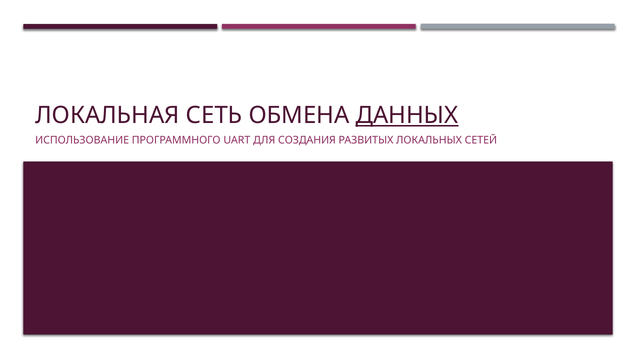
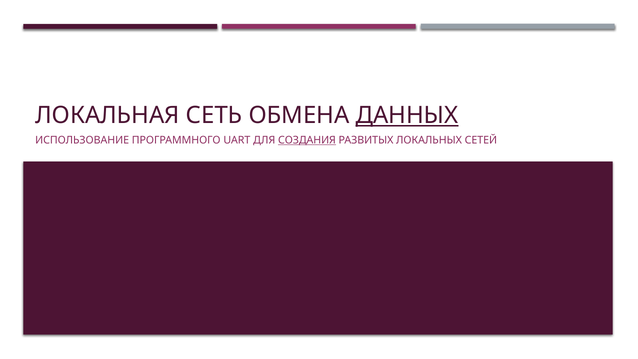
СОЗДАНИЯ underline: none -> present
